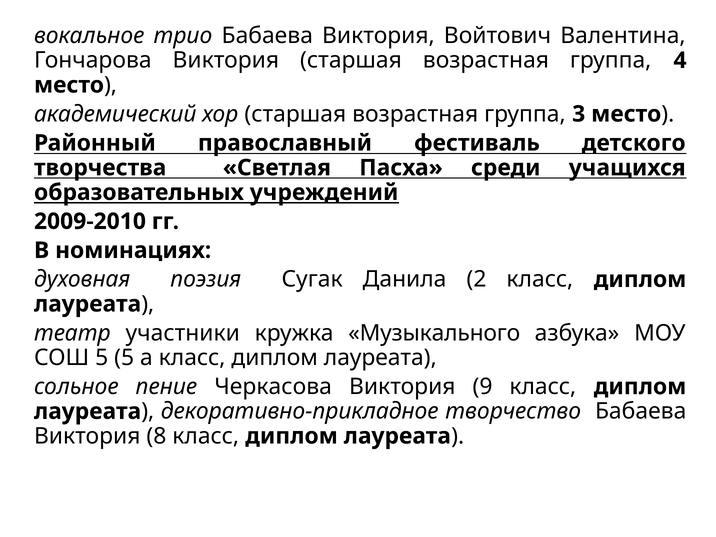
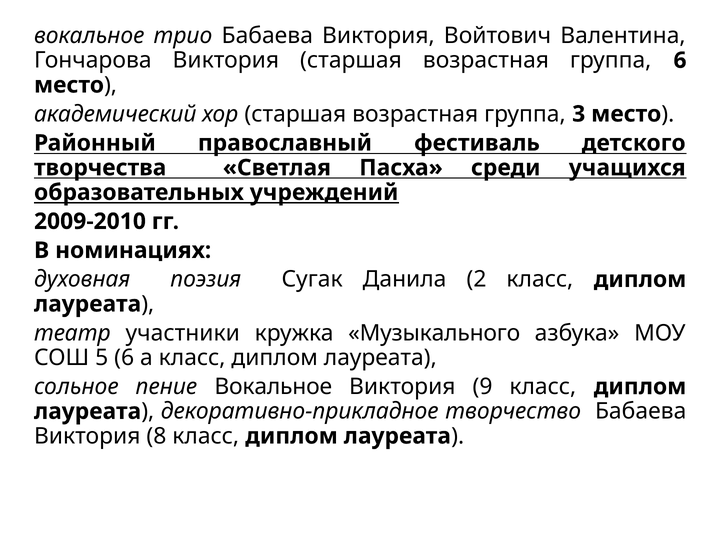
группа 4: 4 -> 6
5 5: 5 -> 6
пение Черкасова: Черкасова -> Вокальное
